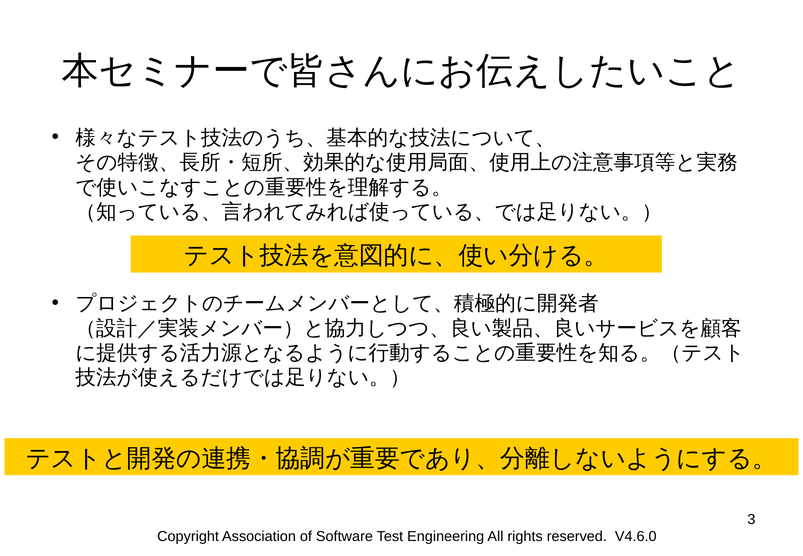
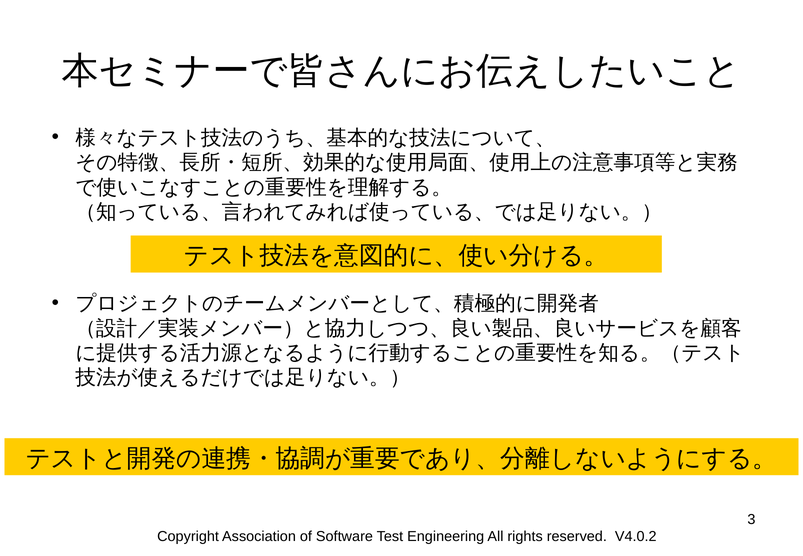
V4.6.0: V4.6.0 -> V4.0.2
